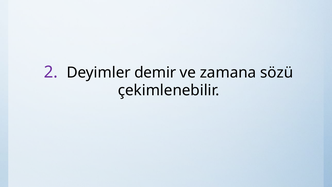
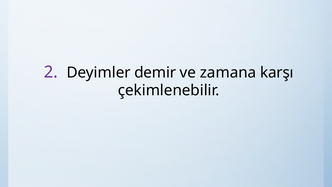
sözü: sözü -> karşı
